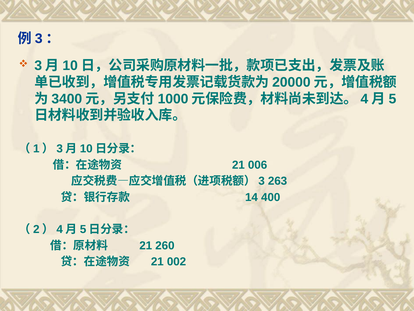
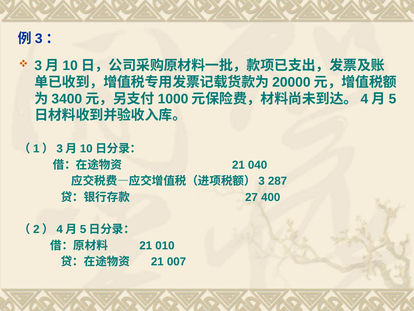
006: 006 -> 040
263: 263 -> 287
14: 14 -> 27
260: 260 -> 010
002: 002 -> 007
